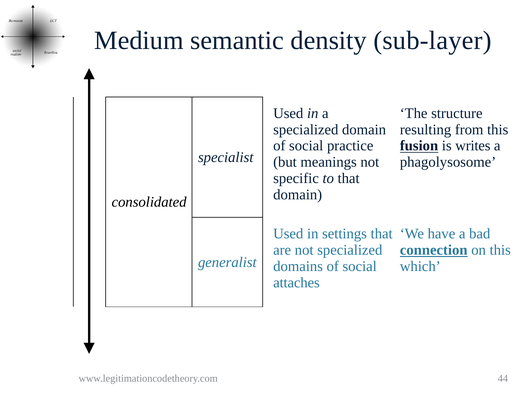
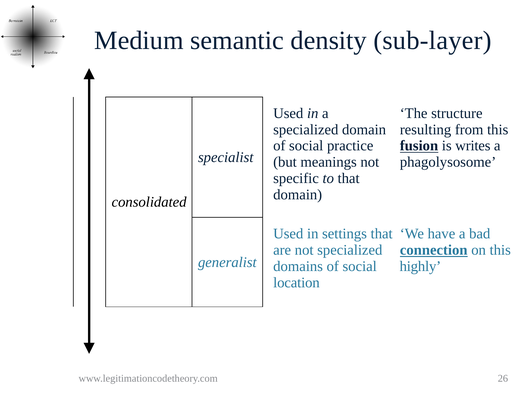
which: which -> highly
attaches: attaches -> location
44: 44 -> 26
